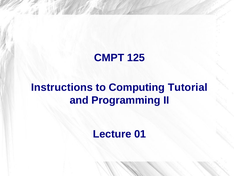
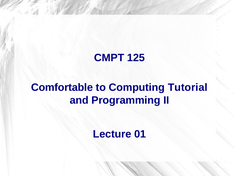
Instructions: Instructions -> Comfortable
